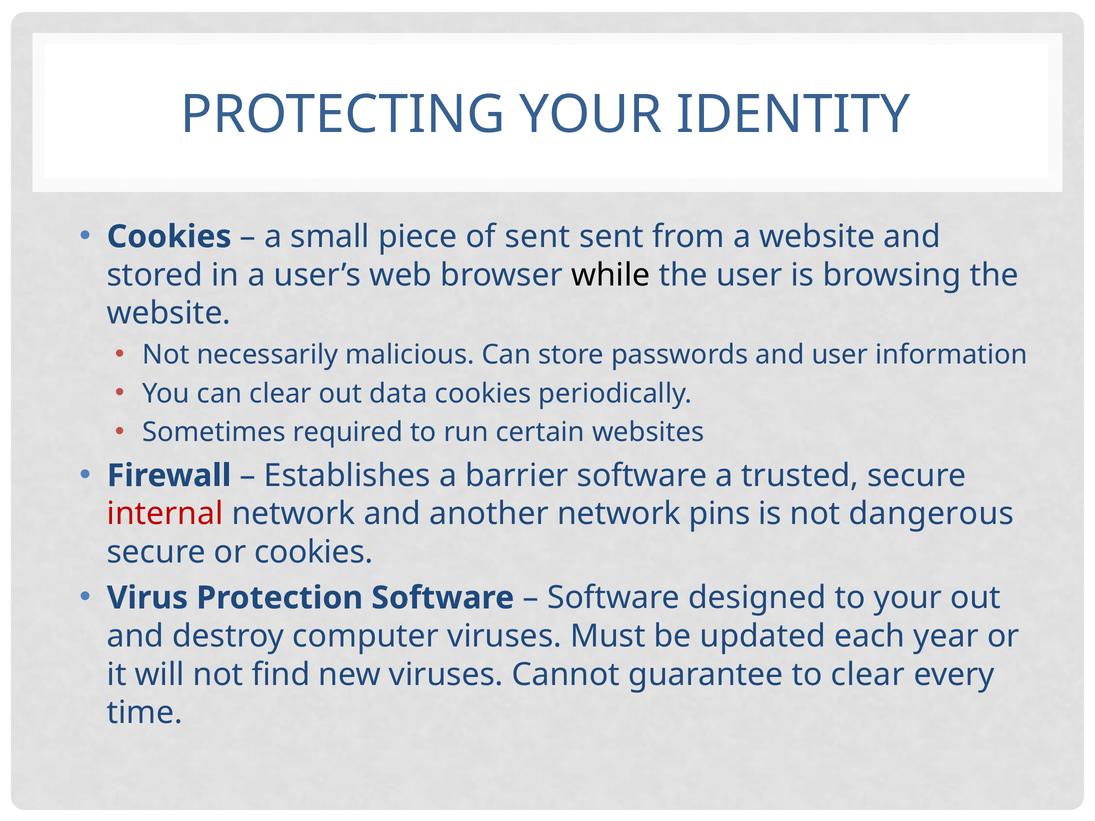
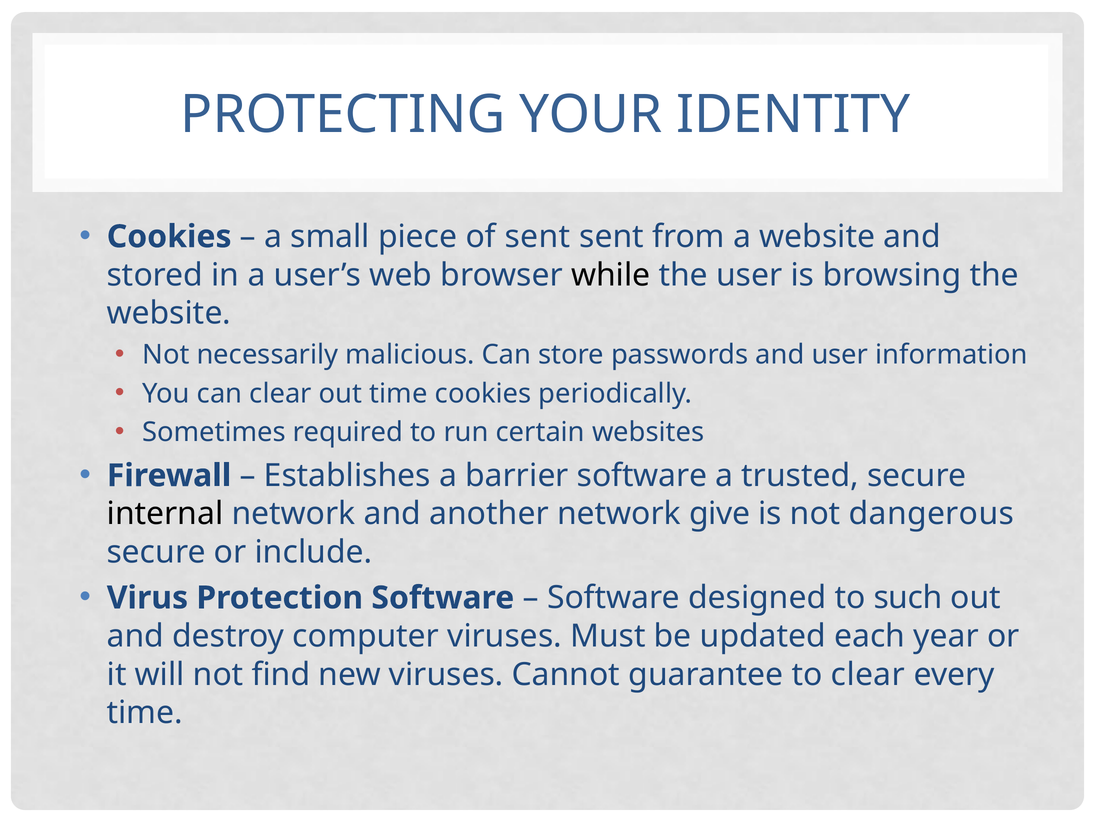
out data: data -> time
internal colour: red -> black
pins: pins -> give
or cookies: cookies -> include
to your: your -> such
